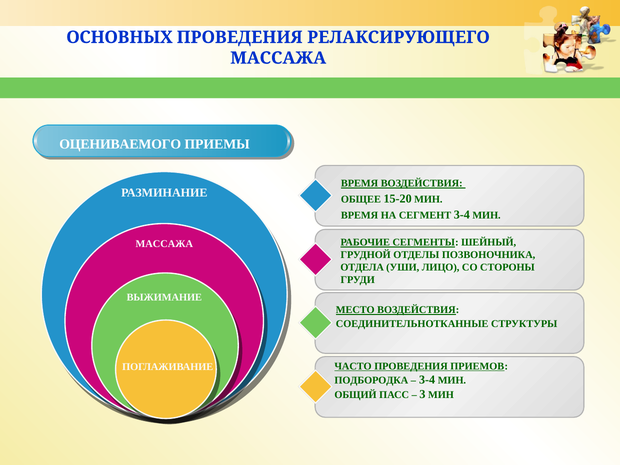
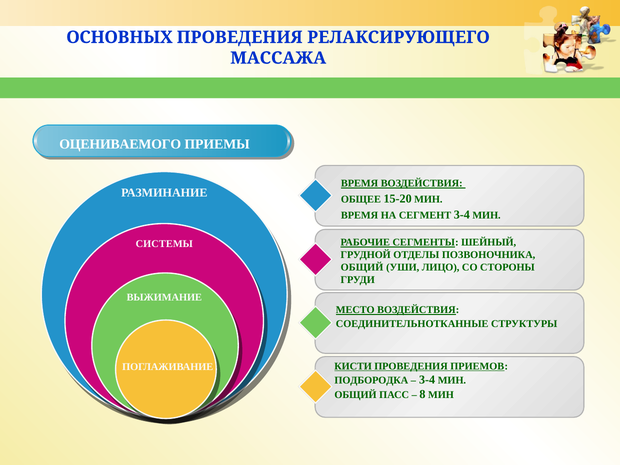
МАССАЖА at (164, 244): МАССАЖА -> СИСТЕМЫ
ОТДЕЛА at (362, 267): ОТДЕЛА -> ОБЩИЙ
ЧАСТО: ЧАСТО -> КИСТИ
3: 3 -> 8
